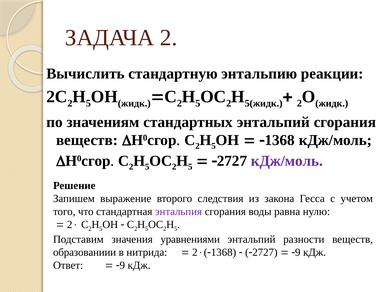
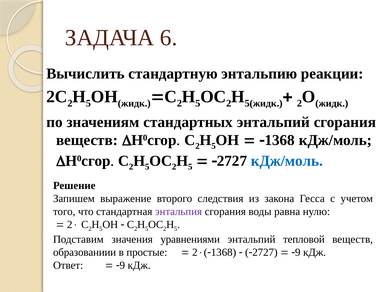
ЗАДАЧА 2: 2 -> 6
кДж/моль at (287, 161) colour: purple -> blue
разности: разности -> тепловой
нитрида: нитрида -> простые
